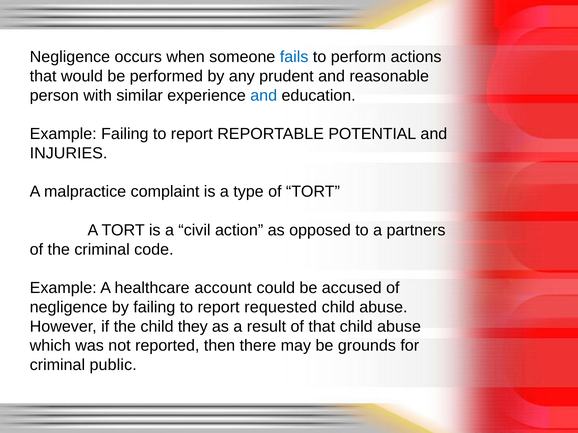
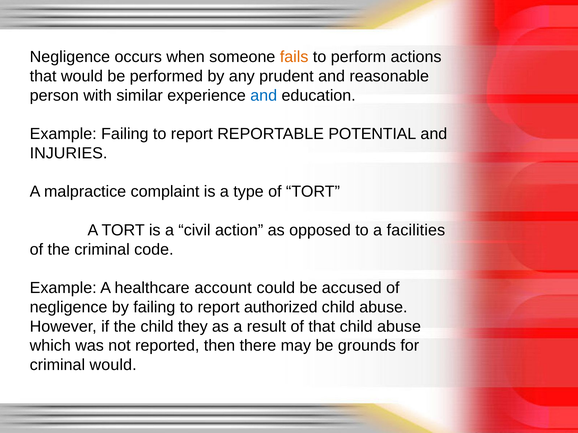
fails colour: blue -> orange
partners: partners -> facilities
requested: requested -> authorized
criminal public: public -> would
